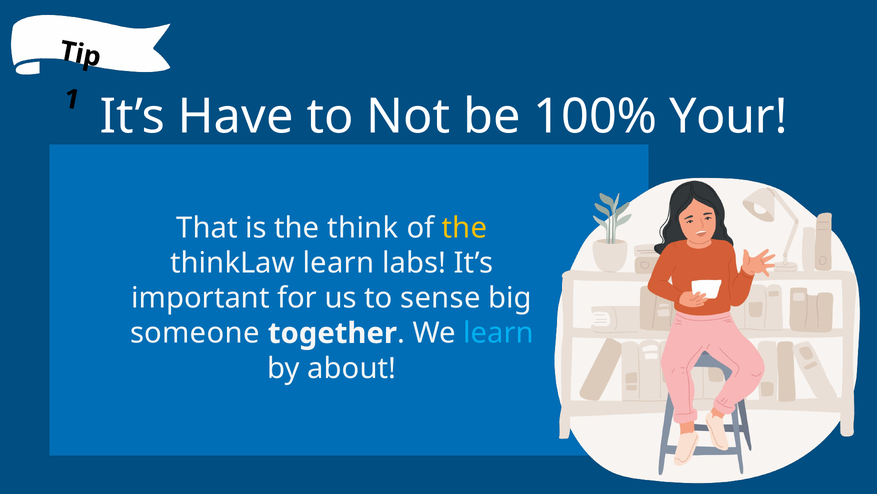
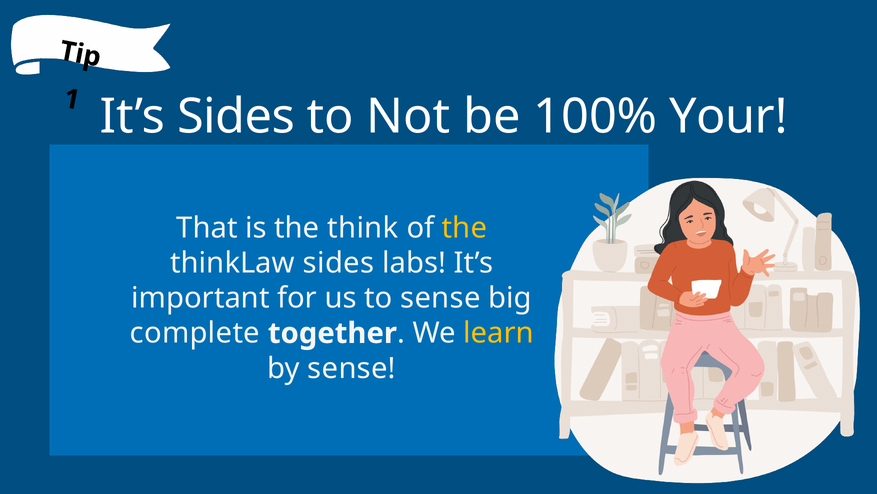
It’s Have: Have -> Sides
thinkLaw learn: learn -> sides
someone: someone -> complete
learn at (499, 333) colour: light blue -> yellow
by about: about -> sense
